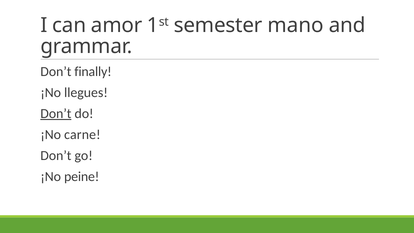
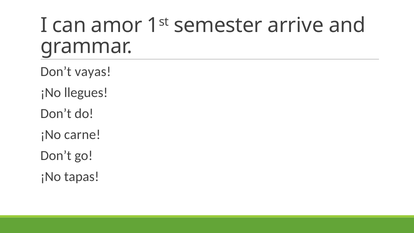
mano: mano -> arrive
finally: finally -> vayas
Don’t at (56, 114) underline: present -> none
peine: peine -> tapas
